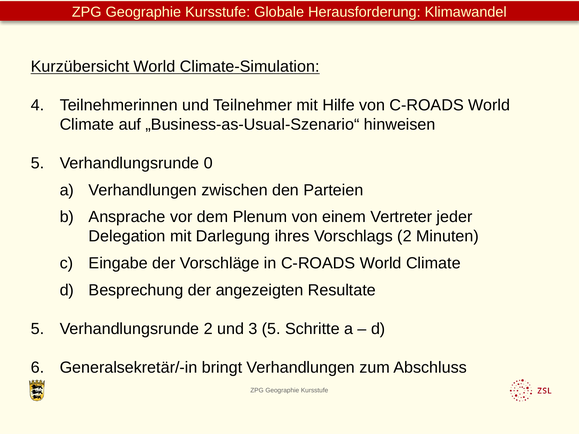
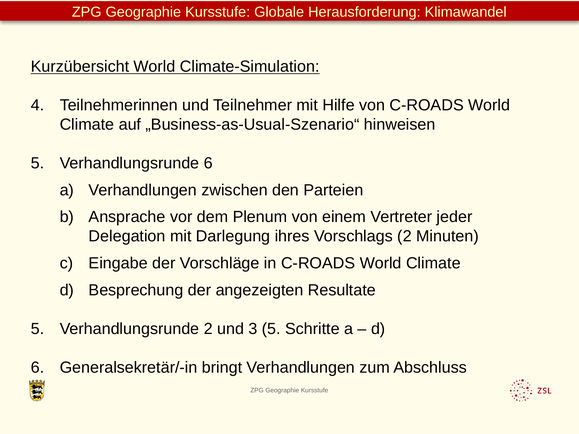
Verhandlungsrunde 0: 0 -> 6
